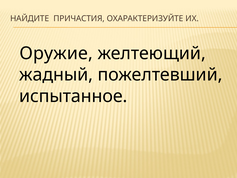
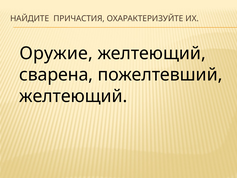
жадный: жадный -> сварена
испытанное at (73, 96): испытанное -> желтеющий
